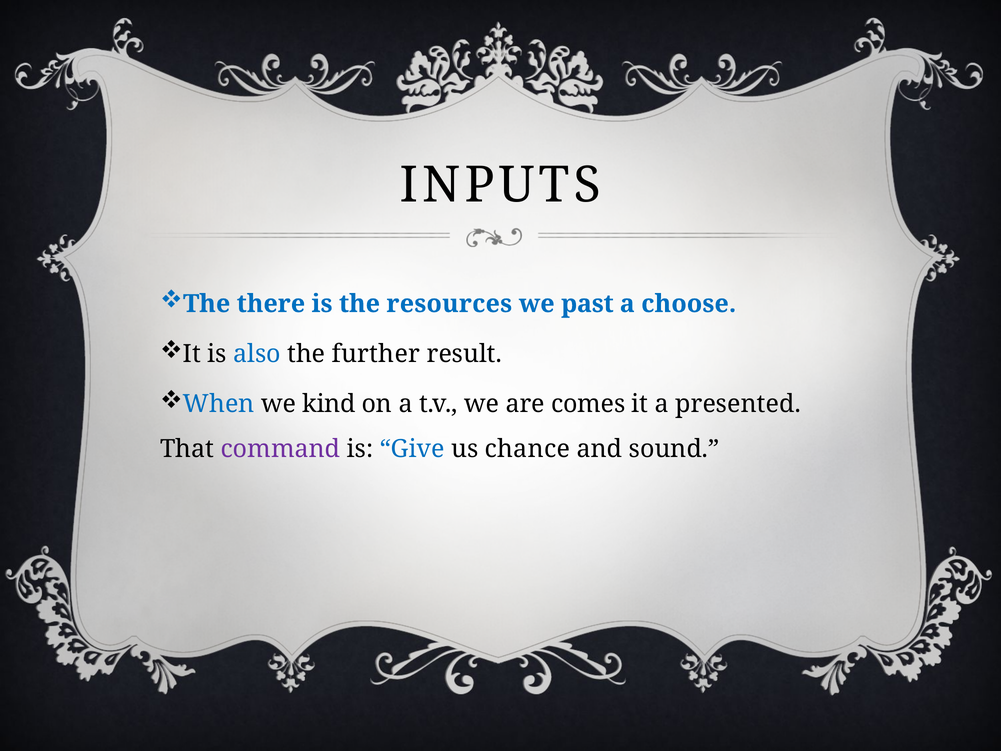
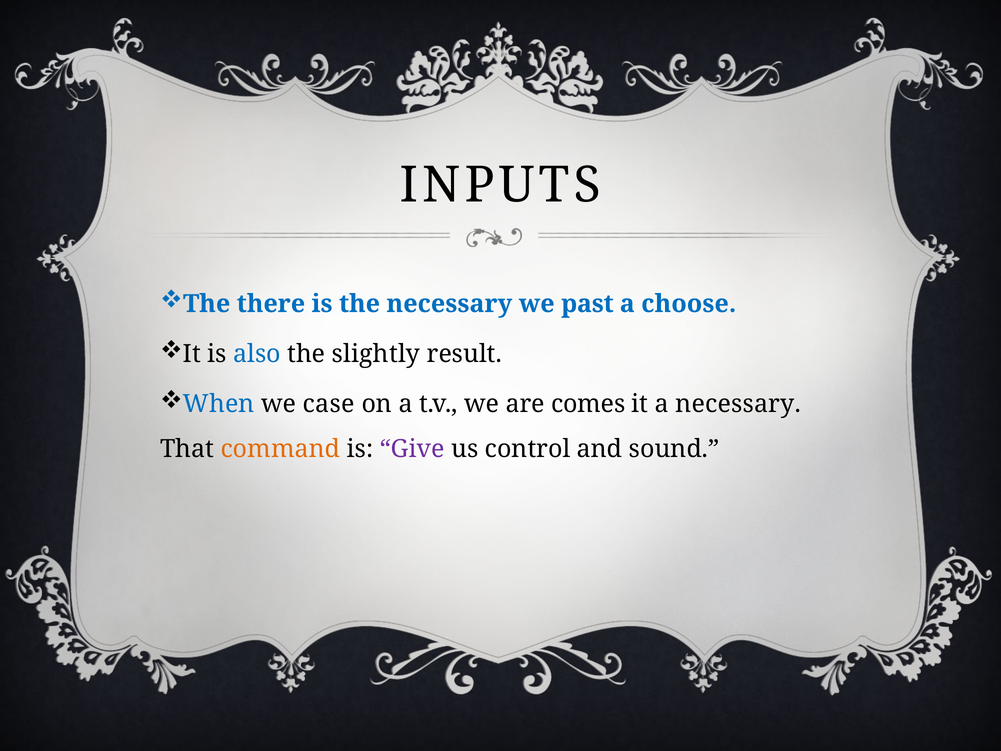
the resources: resources -> necessary
further: further -> slightly
kind: kind -> case
a presented: presented -> necessary
command colour: purple -> orange
Give colour: blue -> purple
chance: chance -> control
